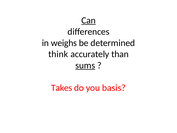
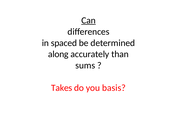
weighs: weighs -> spaced
think: think -> along
sums underline: present -> none
